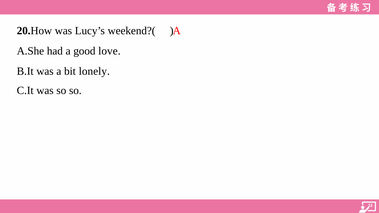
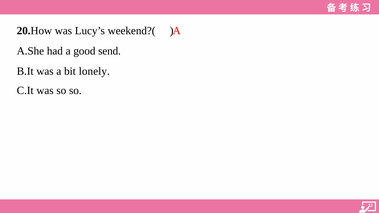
love: love -> send
